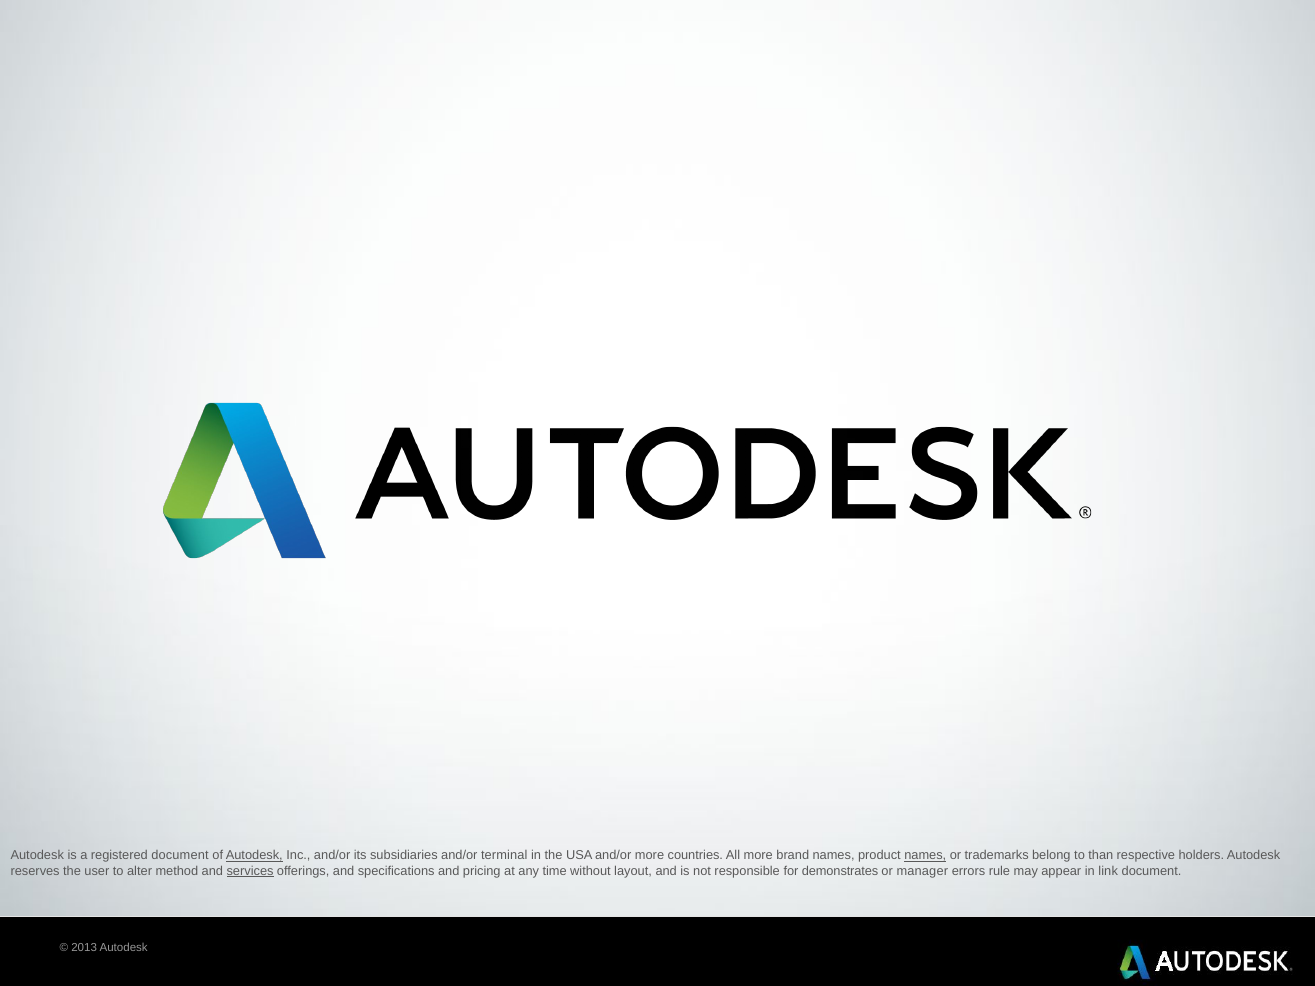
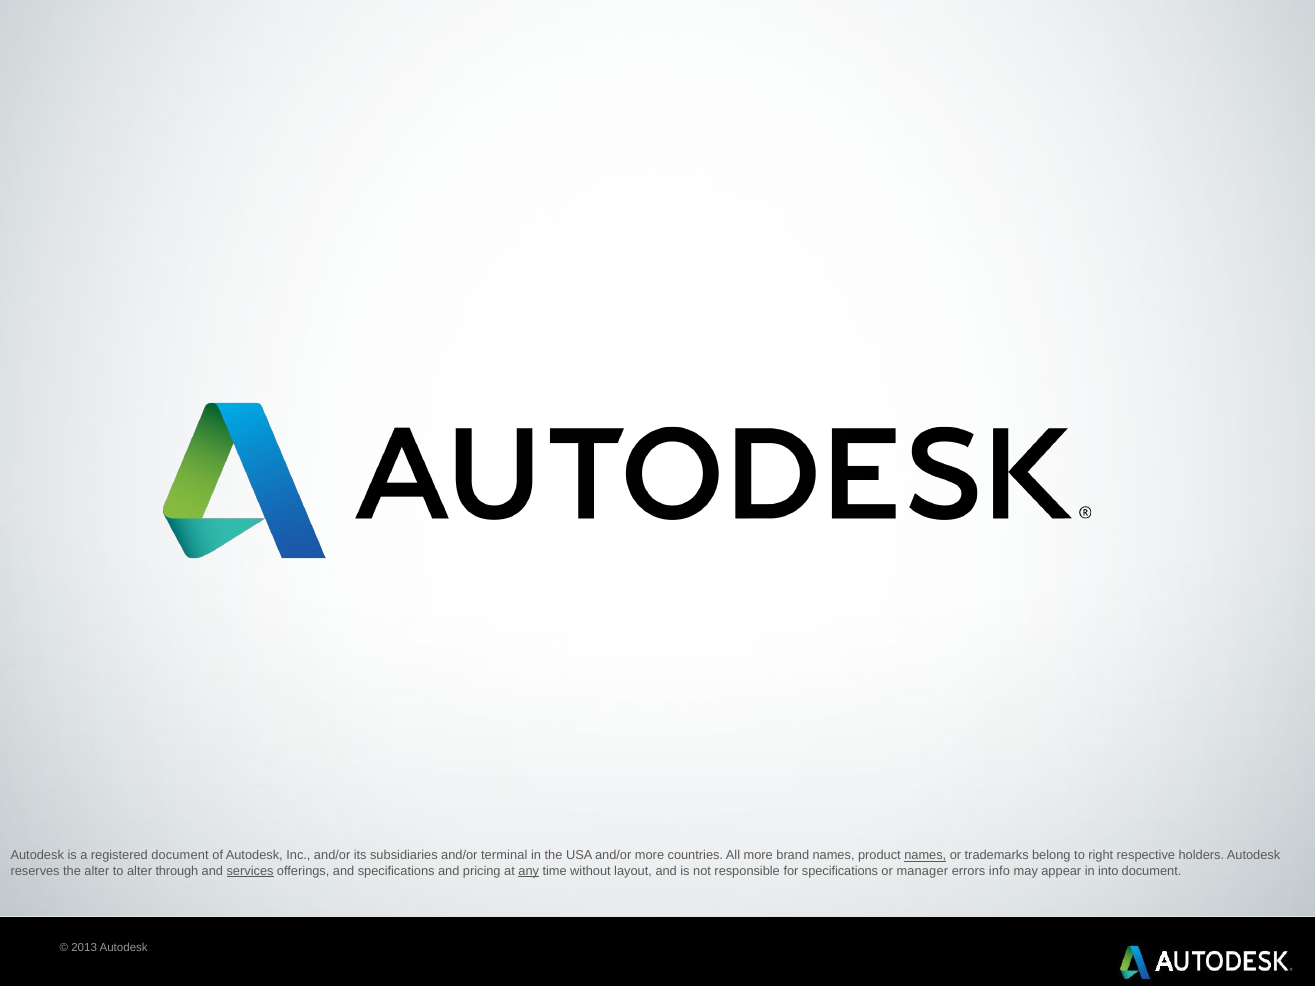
Autodesk at (254, 856) underline: present -> none
than: than -> right
the user: user -> alter
method: method -> through
any underline: none -> present
for demonstrates: demonstrates -> specifications
rule: rule -> info
link: link -> into
